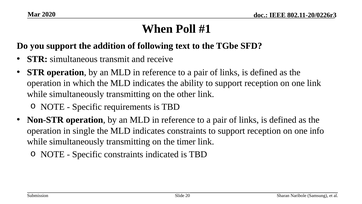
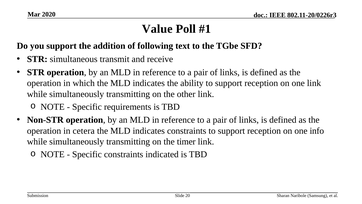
When: When -> Value
single: single -> cetera
